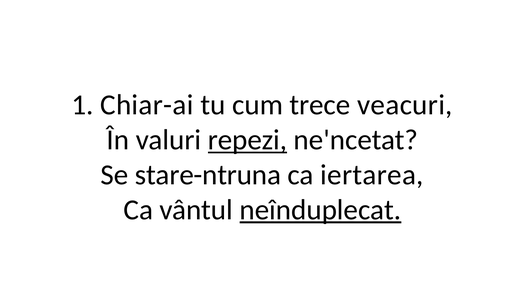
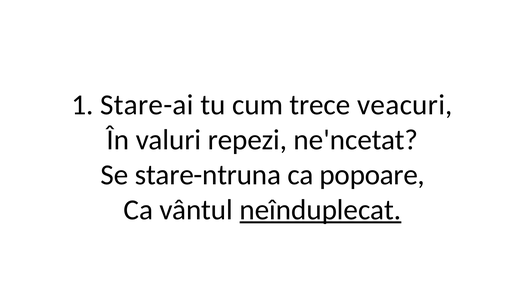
Chiar-ai: Chiar-ai -> Stare-ai
repezi underline: present -> none
iertarea: iertarea -> popoare
